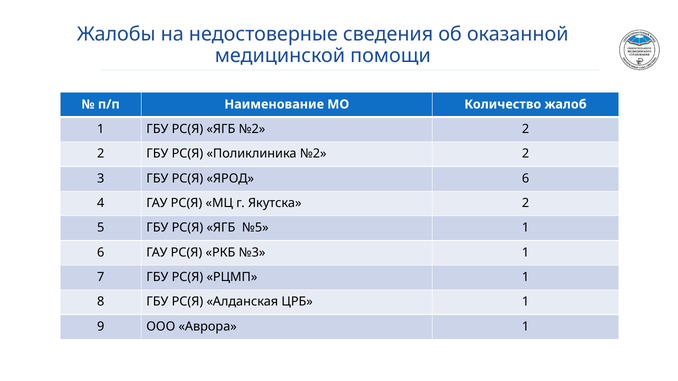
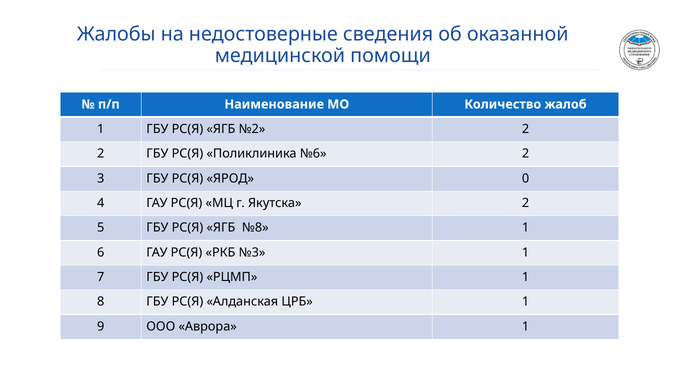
Поликлиника №2: №2 -> №6
ЯРОД 6: 6 -> 0
№5: №5 -> №8
